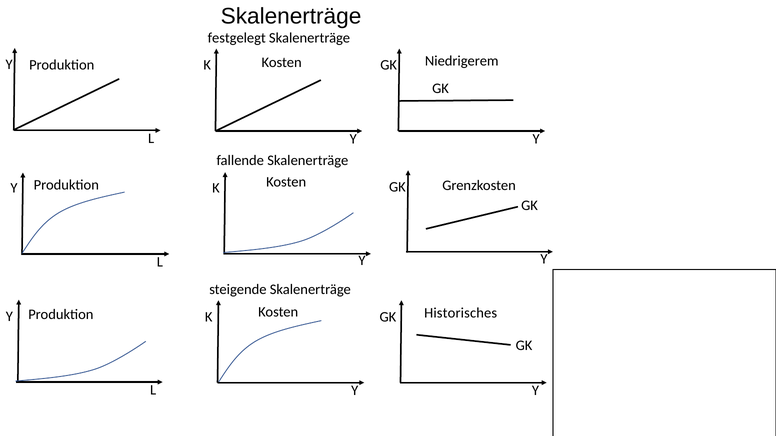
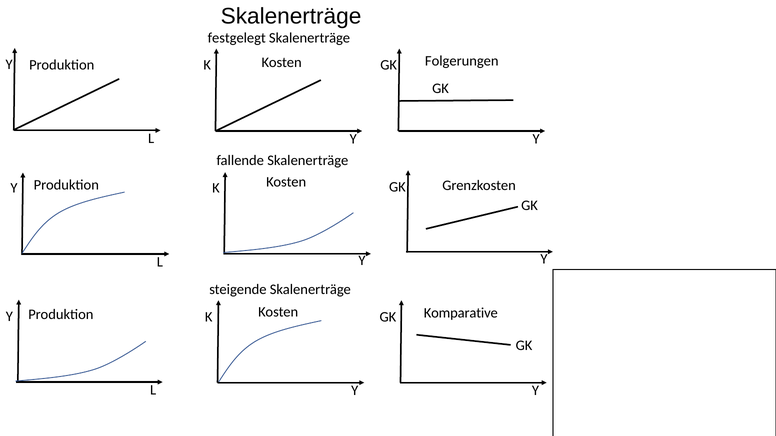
Niedrigerem: Niedrigerem -> Folgerungen
Historisches: Historisches -> Komparative
